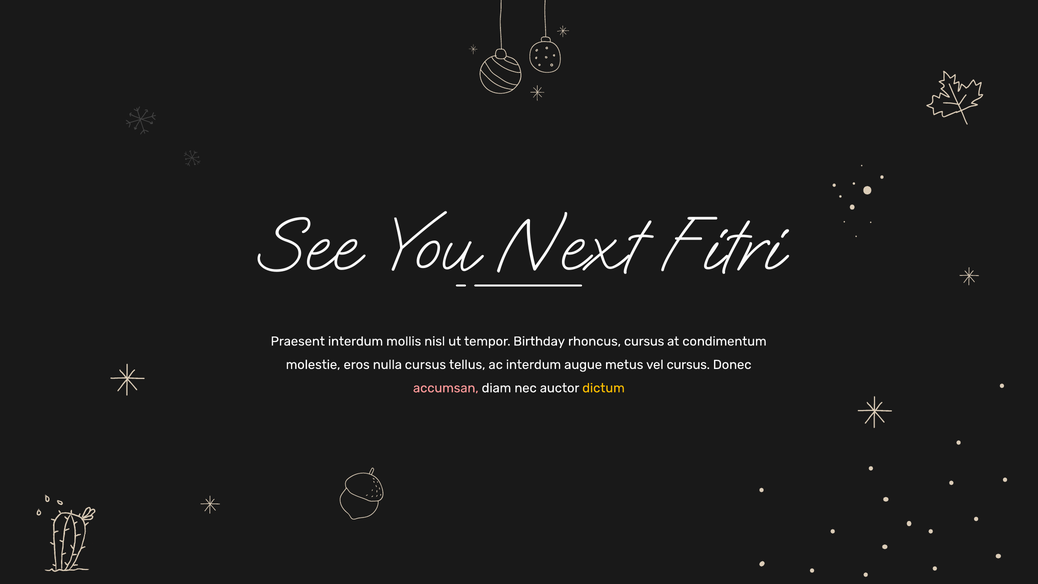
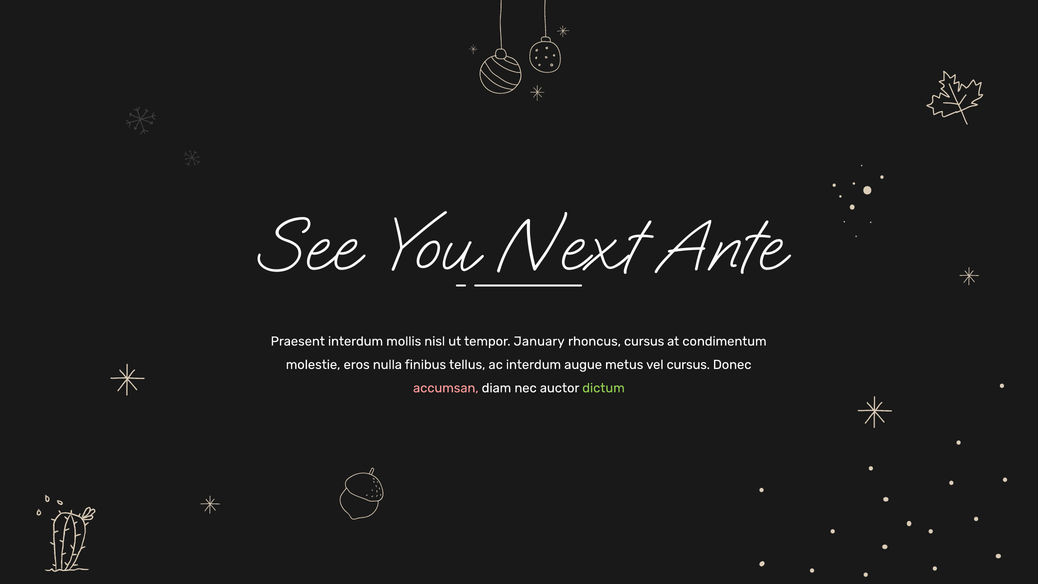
Fitri: Fitri -> Ante
Birthday: Birthday -> January
nulla cursus: cursus -> finibus
dictum colour: yellow -> light green
